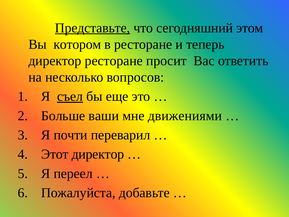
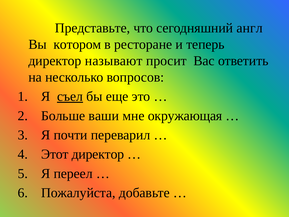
Представьте underline: present -> none
этом: этом -> англ
директор ресторане: ресторане -> называют
движениями: движениями -> окружающая
